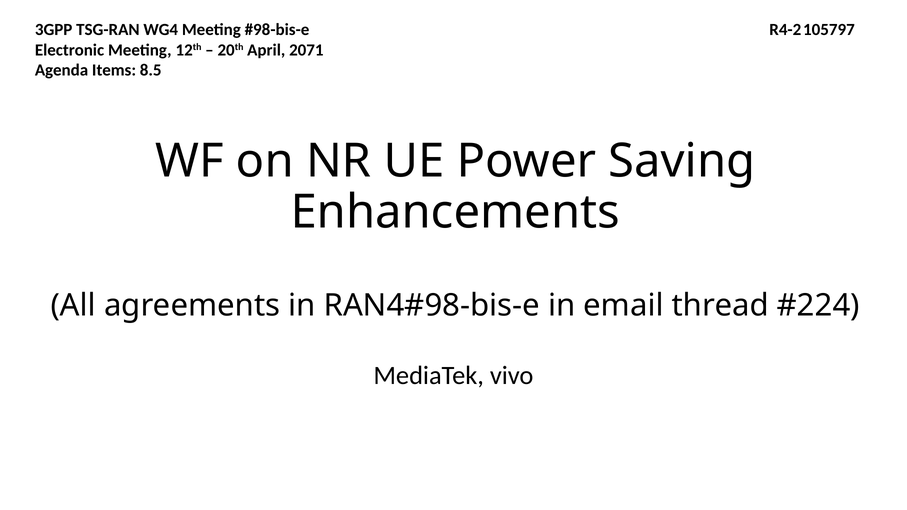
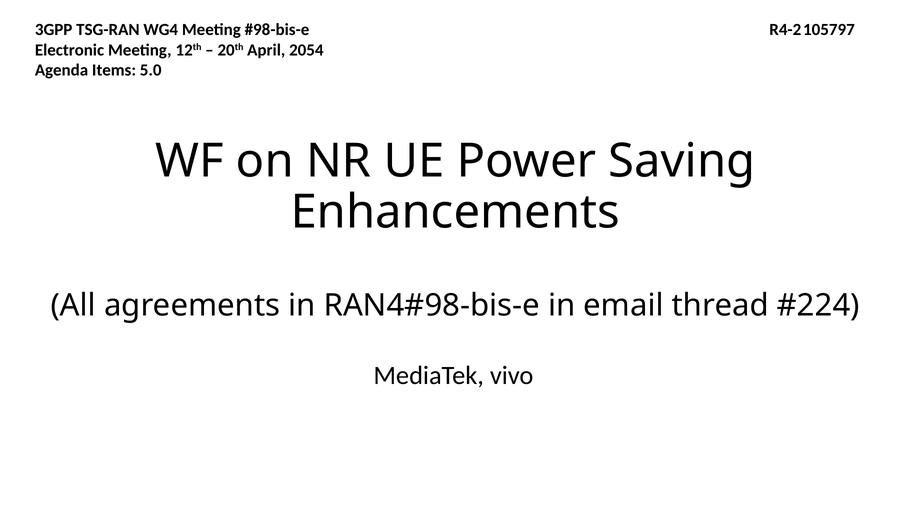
2071: 2071 -> 2054
8.5: 8.5 -> 5.0
